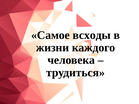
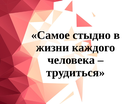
всходы: всходы -> стыдно
